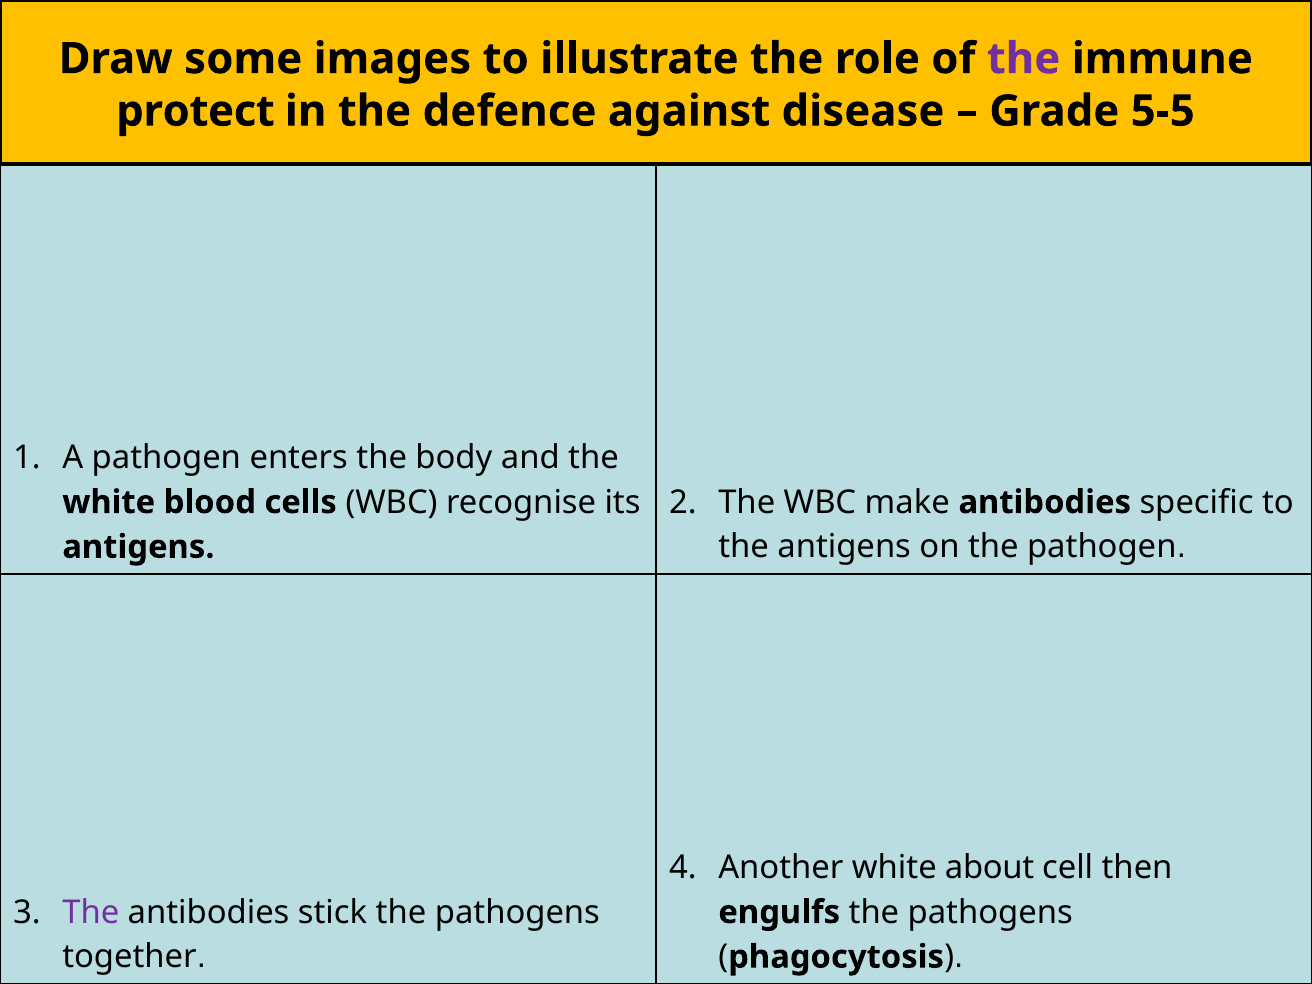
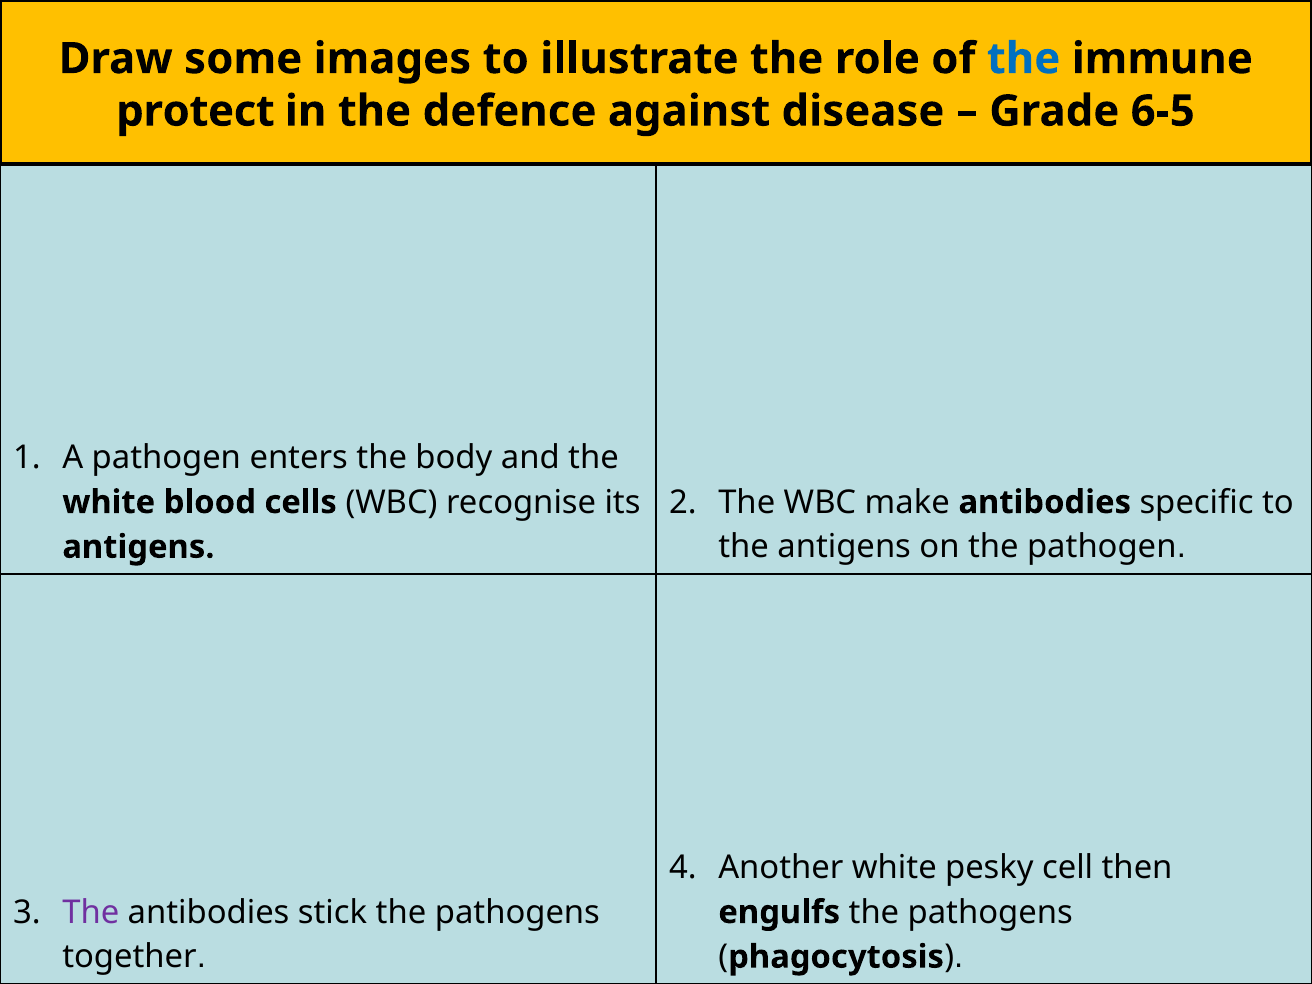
the at (1024, 59) colour: purple -> blue
5-5: 5-5 -> 6-5
about: about -> pesky
